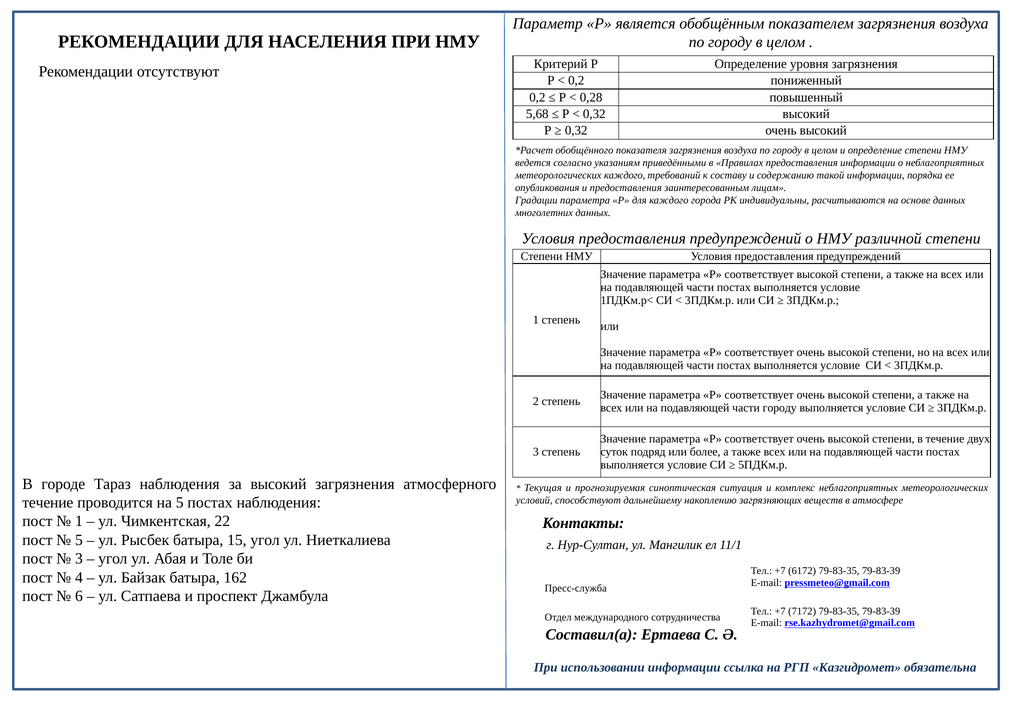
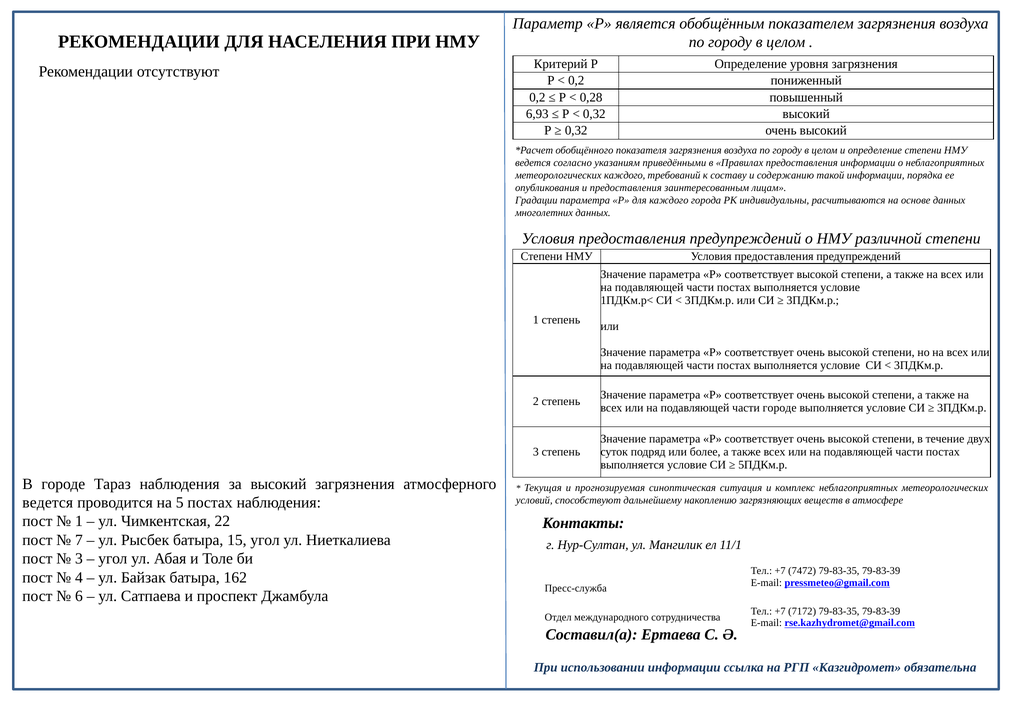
5,68: 5,68 -> 6,93
части городу: городу -> городе
течение at (48, 502): течение -> ведется
5 at (79, 540): 5 -> 7
6172: 6172 -> 7472
